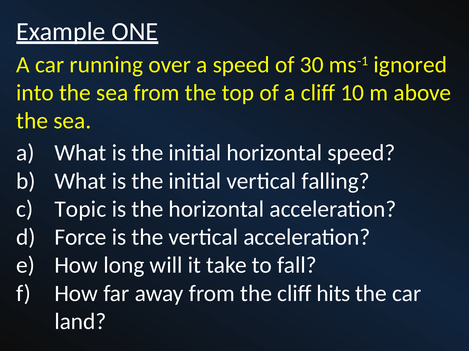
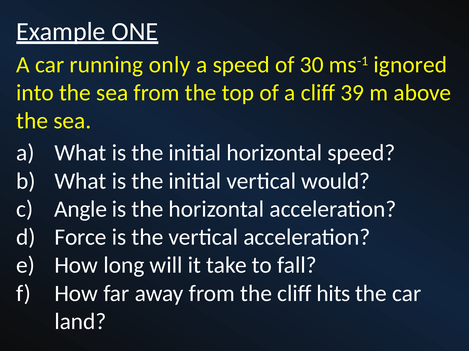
over: over -> only
10: 10 -> 39
falling: falling -> would
Topic: Topic -> Angle
